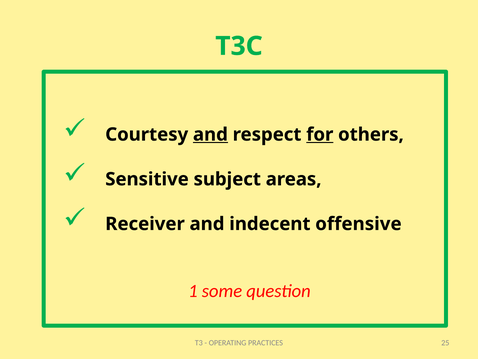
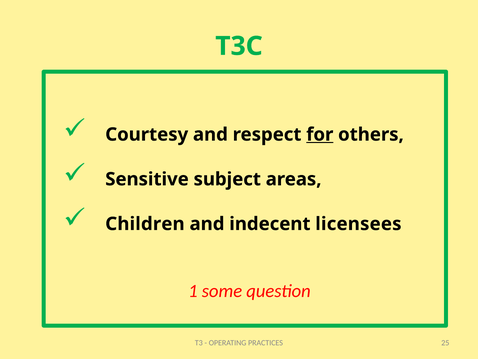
and at (210, 134) underline: present -> none
Receiver: Receiver -> Children
offensive: offensive -> licensees
